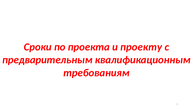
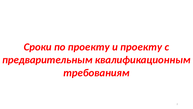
по проекта: проекта -> проекту
